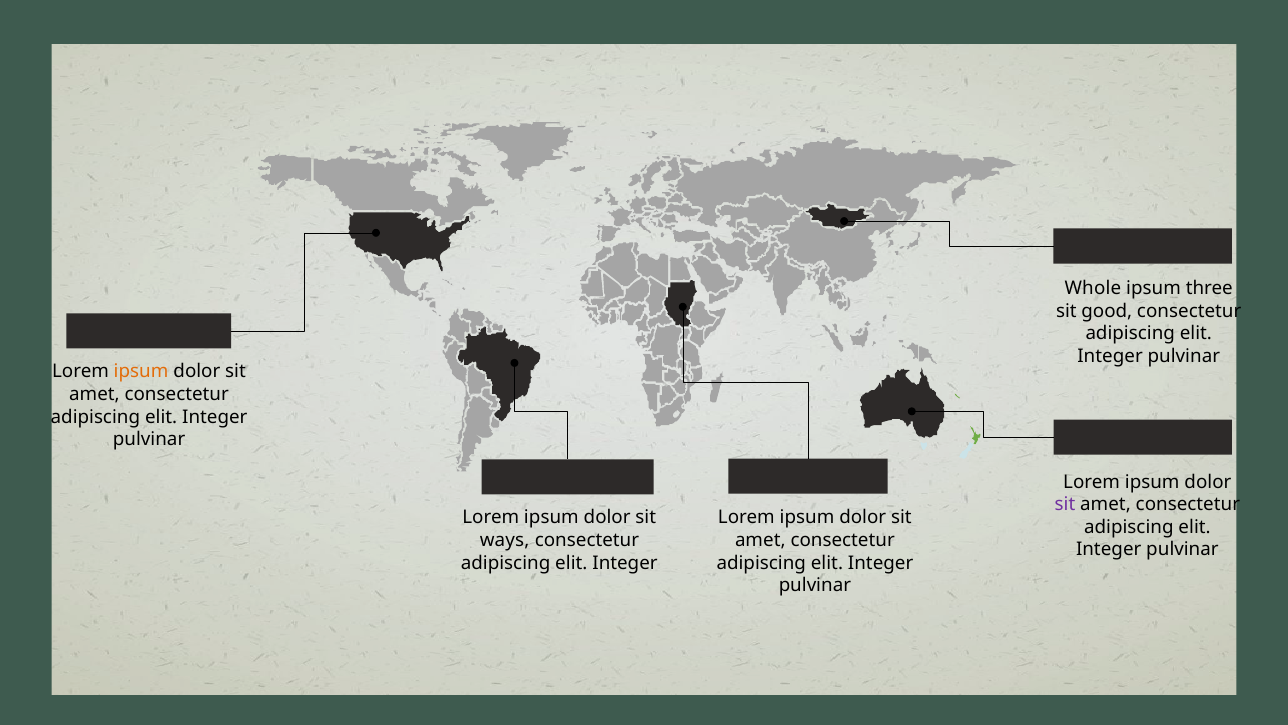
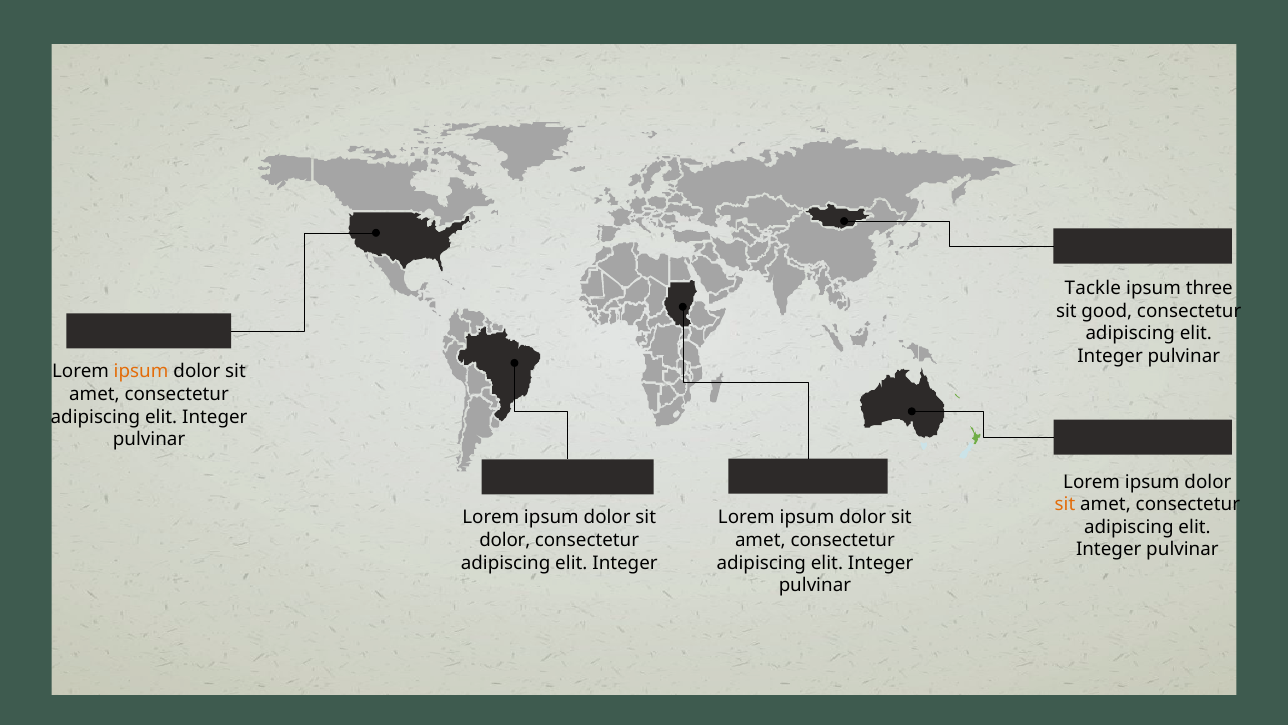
Whole: Whole -> Tackle
sit at (1065, 504) colour: purple -> orange
ways at (505, 540): ways -> dolor
